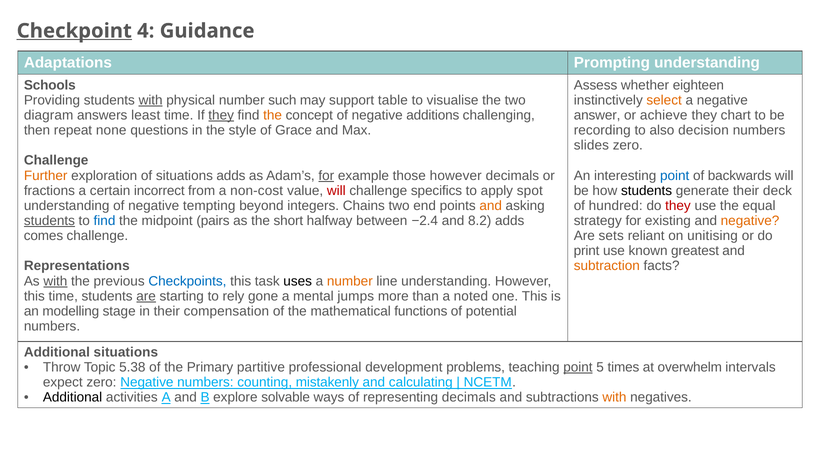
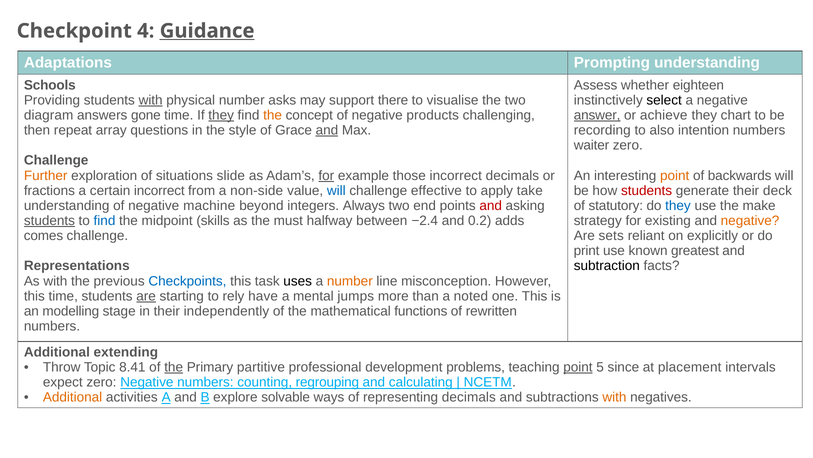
Checkpoint underline: present -> none
Guidance underline: none -> present
such: such -> asks
table: table -> there
select colour: orange -> black
least: least -> gone
additions: additions -> products
answer underline: none -> present
none: none -> array
and at (327, 130) underline: none -> present
decision: decision -> intention
slides: slides -> waiter
situations adds: adds -> slide
those however: however -> incorrect
point at (675, 175) colour: blue -> orange
non-cost: non-cost -> non-side
will at (336, 190) colour: red -> blue
specifics: specifics -> effective
spot: spot -> take
students at (647, 190) colour: black -> red
tempting: tempting -> machine
Chains: Chains -> Always
and at (491, 205) colour: orange -> red
hundred: hundred -> statutory
they at (678, 205) colour: red -> blue
equal: equal -> make
pairs: pairs -> skills
short: short -> must
8.2: 8.2 -> 0.2
unitising: unitising -> explicitly
subtraction colour: orange -> black
with at (55, 281) underline: present -> none
line understanding: understanding -> misconception
gone: gone -> have
compensation: compensation -> independently
potential: potential -> rewritten
Additional situations: situations -> extending
5.38: 5.38 -> 8.41
the at (174, 367) underline: none -> present
times: times -> since
overwhelm: overwhelm -> placement
mistakenly: mistakenly -> regrouping
Additional at (73, 397) colour: black -> orange
